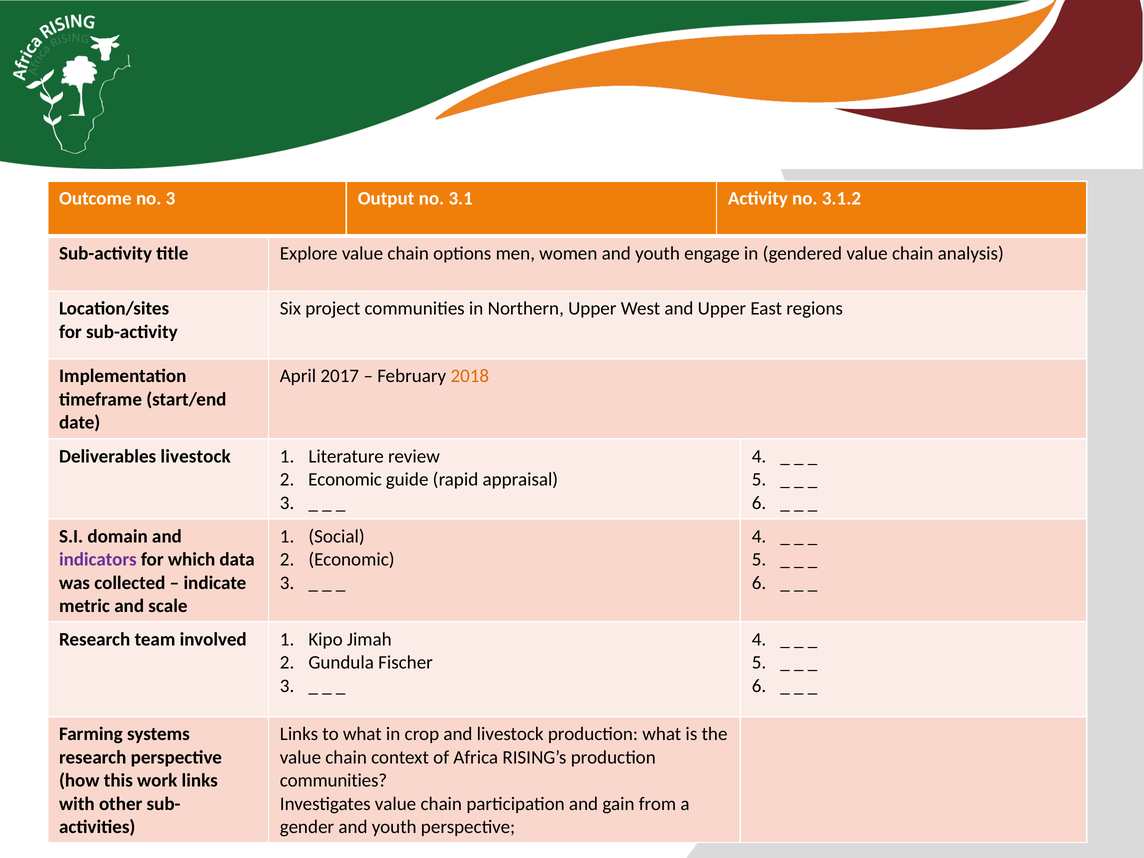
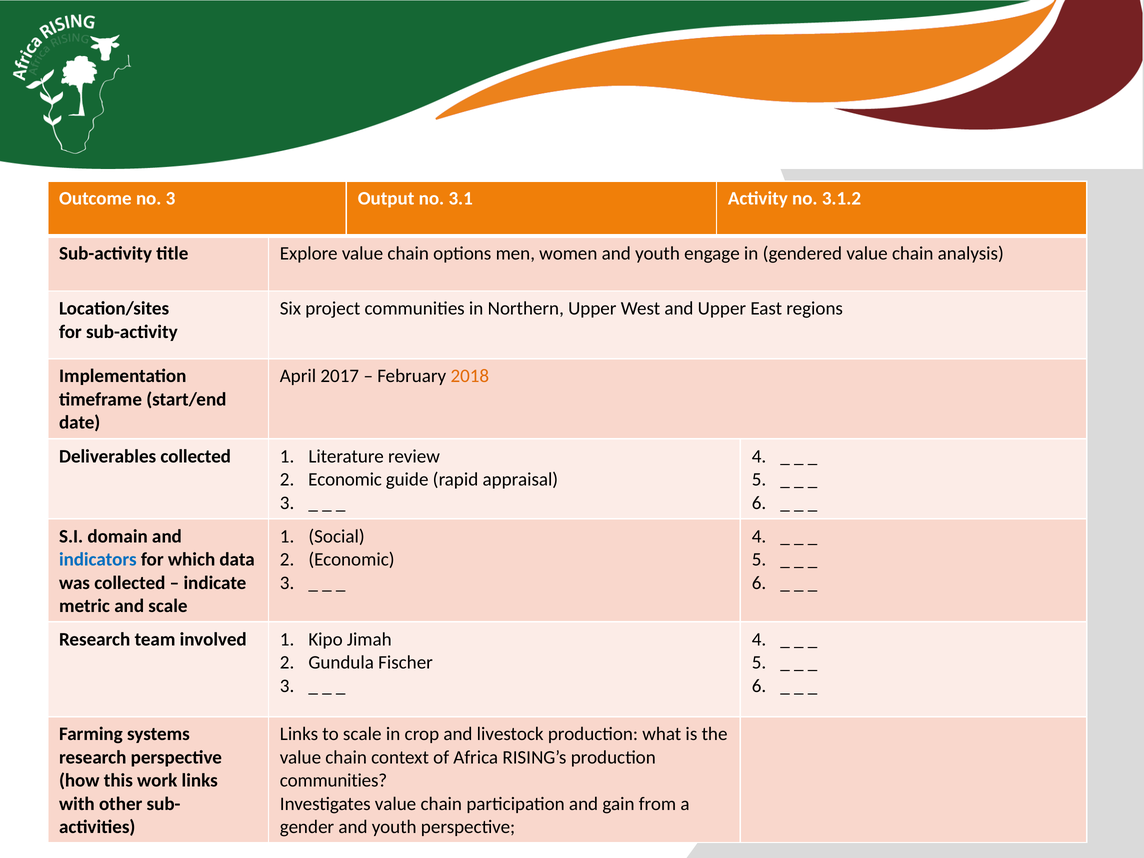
Deliverables livestock: livestock -> collected
indicators colour: purple -> blue
to what: what -> scale
